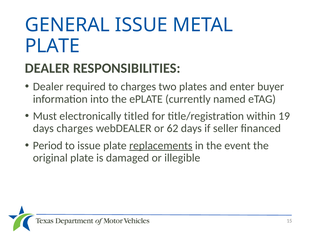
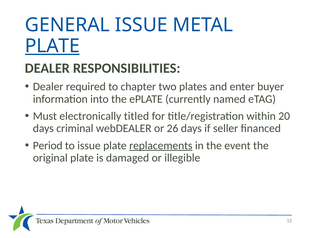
PLATE at (52, 46) underline: none -> present
to charges: charges -> chapter
19: 19 -> 20
days charges: charges -> criminal
62: 62 -> 26
